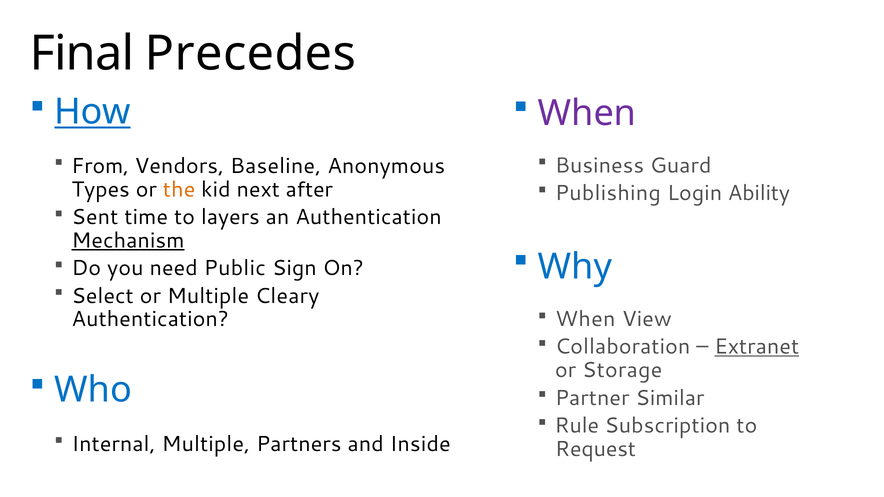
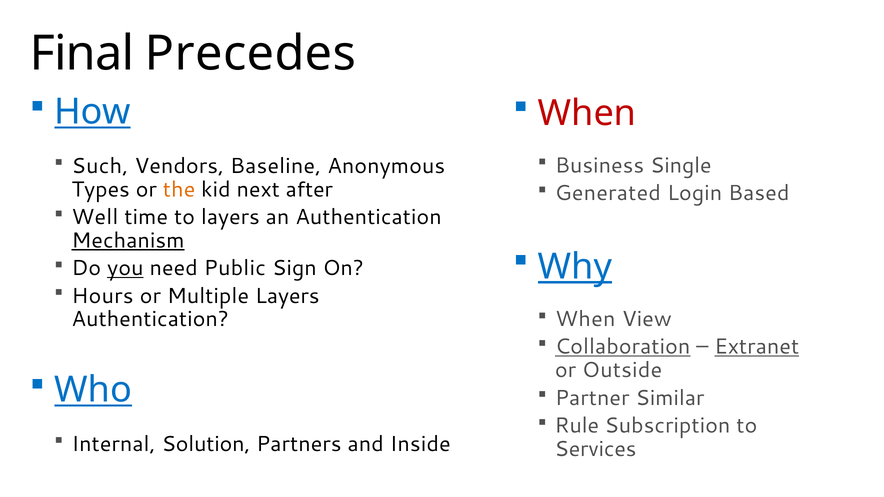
When at (587, 113) colour: purple -> red
Guard: Guard -> Single
From: From -> Such
Publishing: Publishing -> Generated
Ability: Ability -> Based
Sent: Sent -> Well
Why underline: none -> present
you underline: none -> present
Select: Select -> Hours
Multiple Cleary: Cleary -> Layers
Collaboration underline: none -> present
Storage: Storage -> Outside
Who underline: none -> present
Internal Multiple: Multiple -> Solution
Request: Request -> Services
